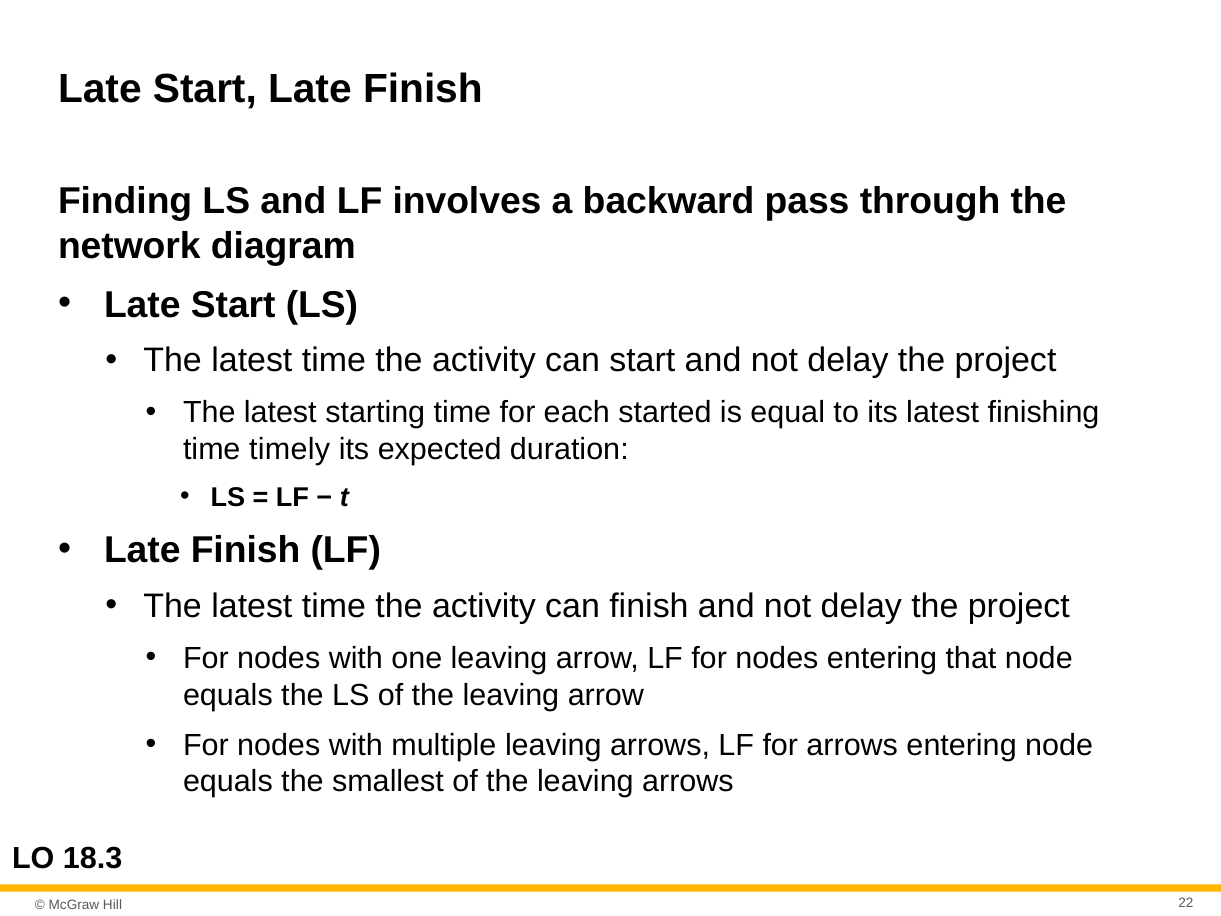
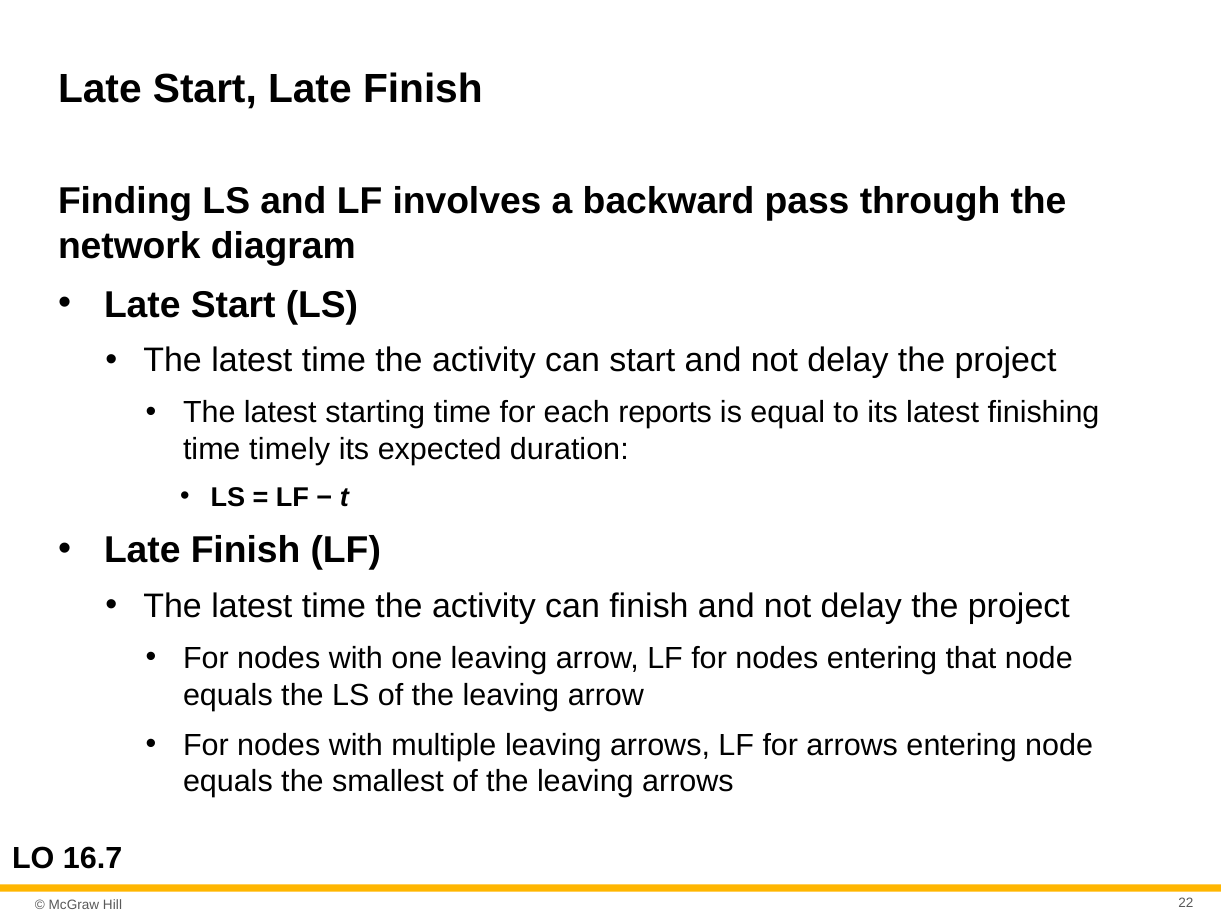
started: started -> reports
18.3: 18.3 -> 16.7
